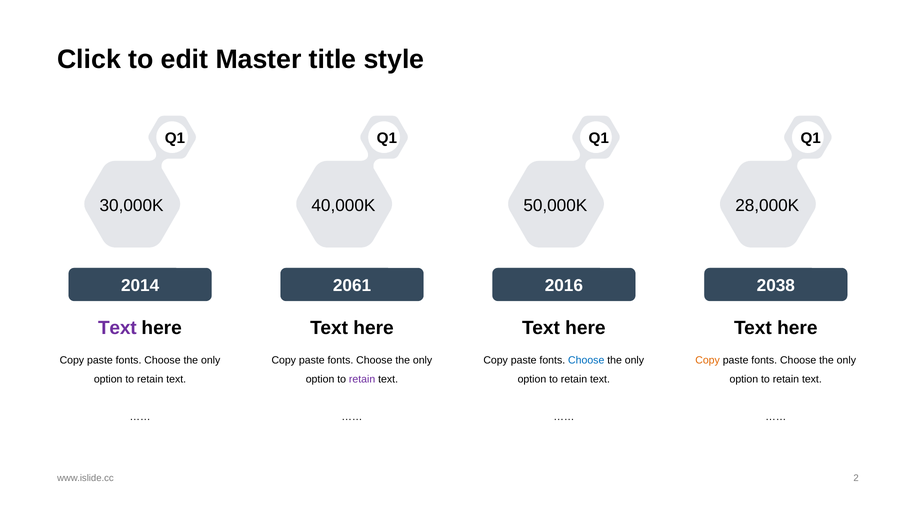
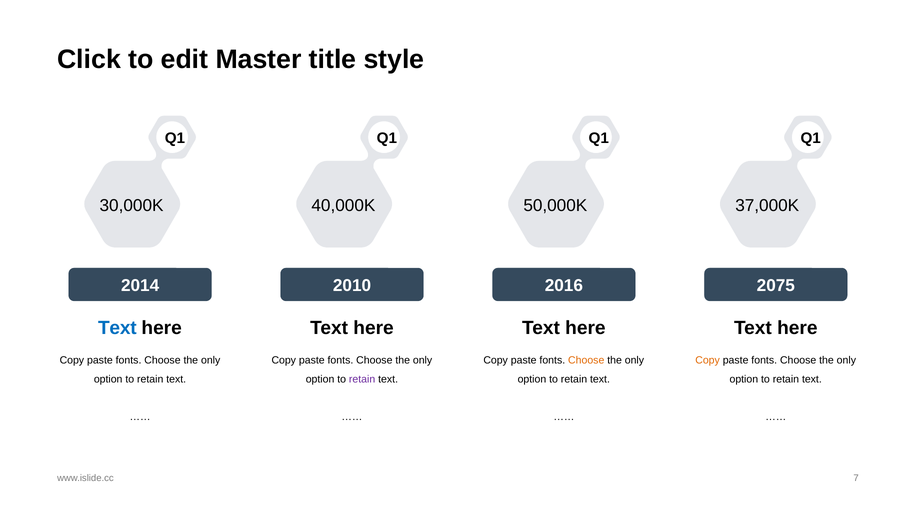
28,000K: 28,000K -> 37,000K
2061: 2061 -> 2010
2038: 2038 -> 2075
Text at (117, 328) colour: purple -> blue
Choose at (586, 360) colour: blue -> orange
2: 2 -> 7
